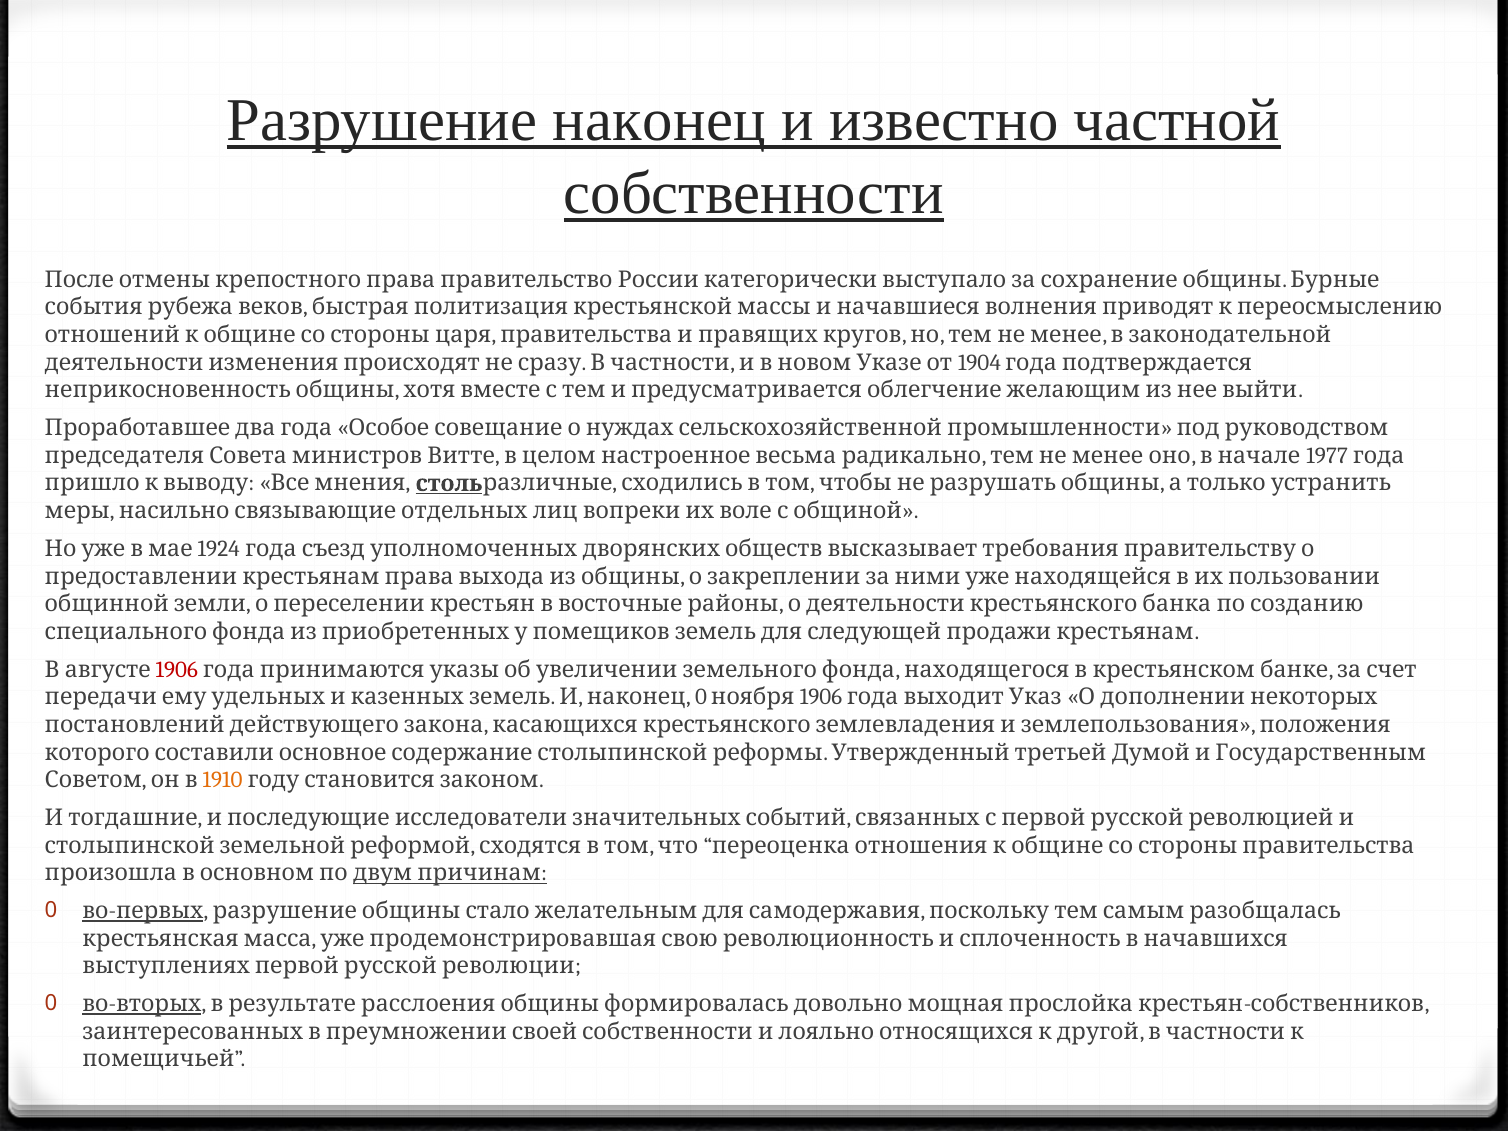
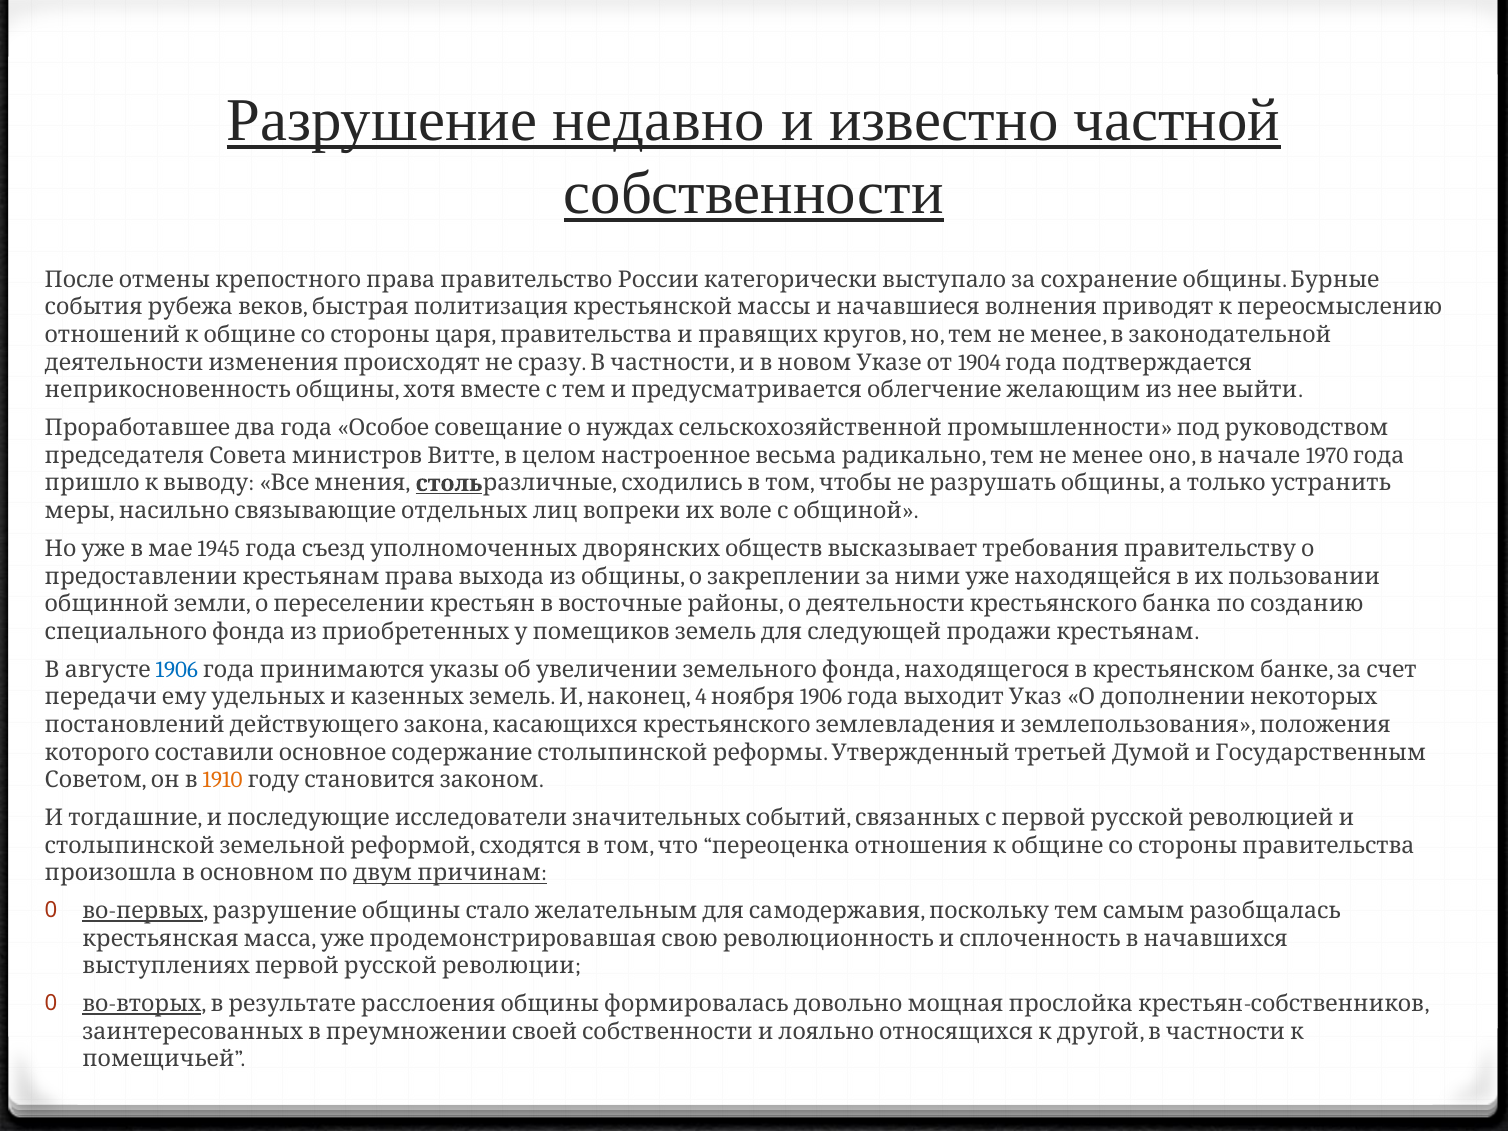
Разрушение наконец: наконец -> недавно
1977: 1977 -> 1970
1924: 1924 -> 1945
1906 at (177, 669) colour: red -> blue
0 at (701, 697): 0 -> 4
